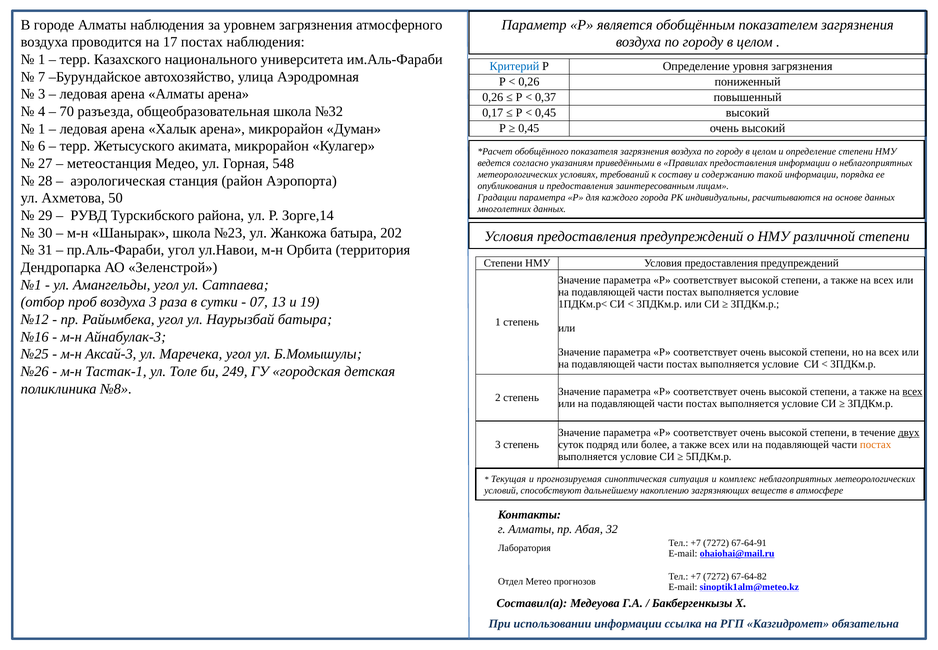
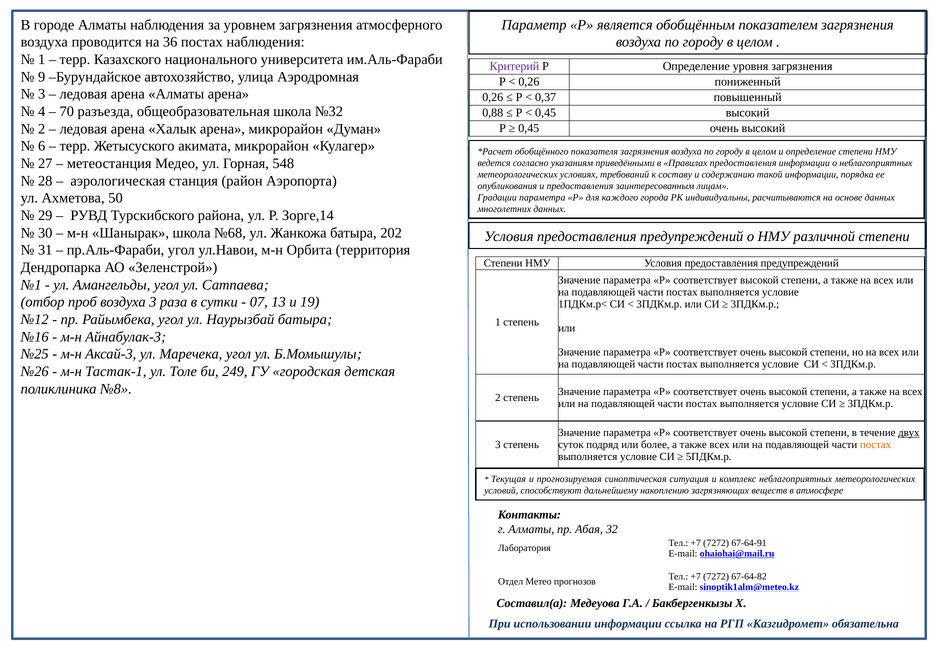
17: 17 -> 36
Критерий colour: blue -> purple
7: 7 -> 9
0,17: 0,17 -> 0,88
1 at (42, 129): 1 -> 2
№23: №23 -> №68
всех at (913, 391) underline: present -> none
